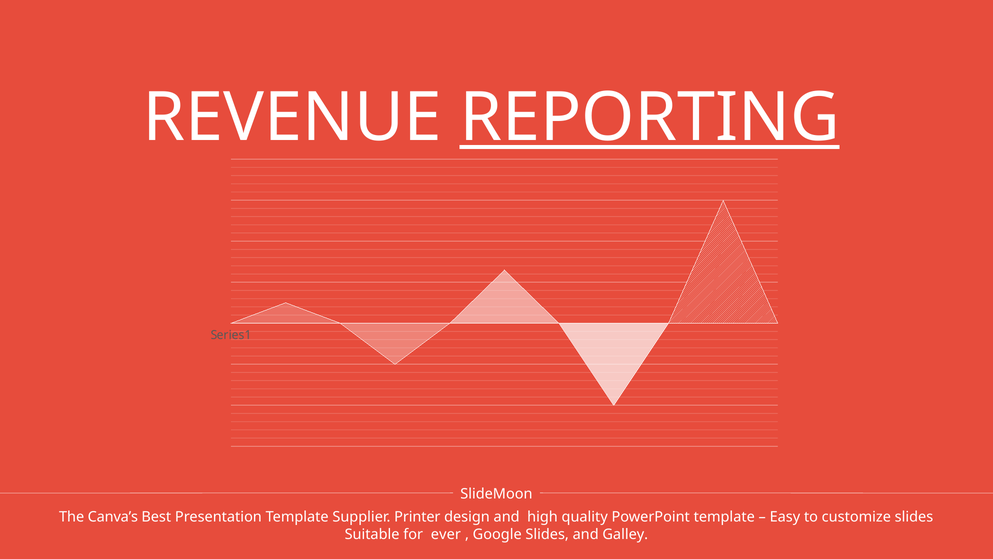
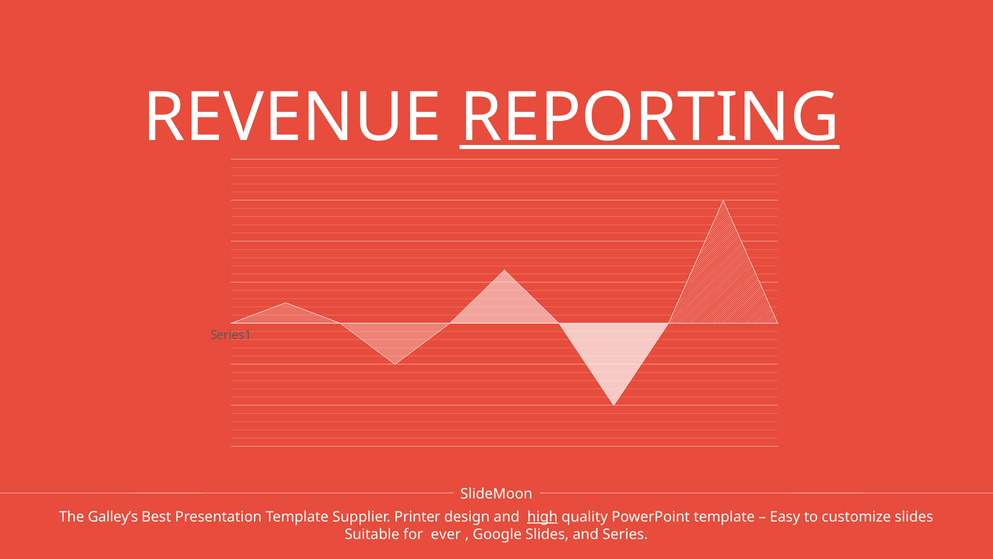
Canva’s: Canva’s -> Galley’s
high underline: none -> present
Galley: Galley -> Series
